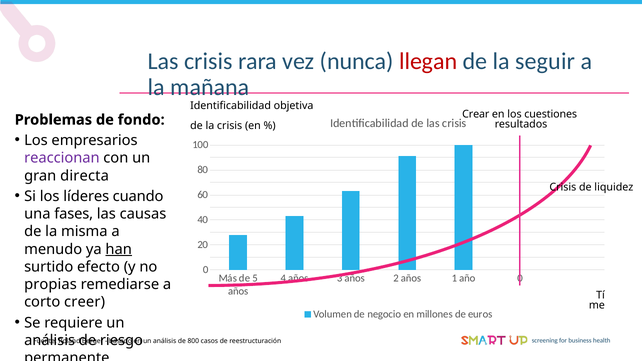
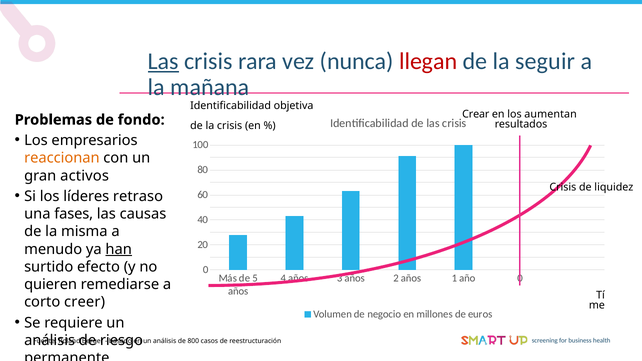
Las at (163, 61) underline: none -> present
cuestiones: cuestiones -> aumentan
reaccionan colour: purple -> orange
directa: directa -> activos
cuando: cuando -> retraso
propias: propias -> quieren
